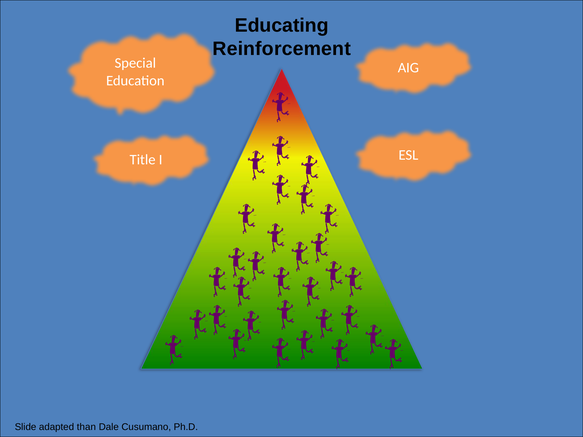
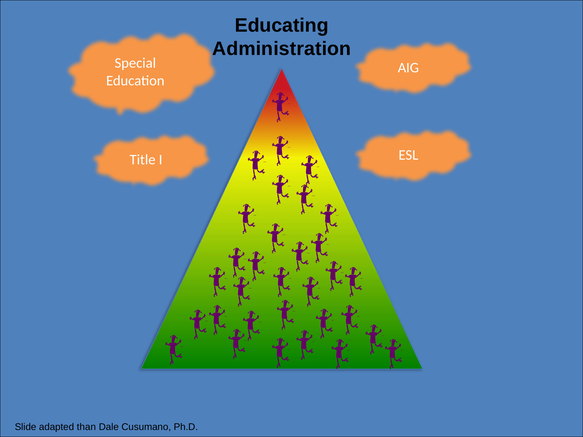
Reinforcement: Reinforcement -> Administration
